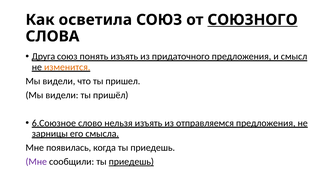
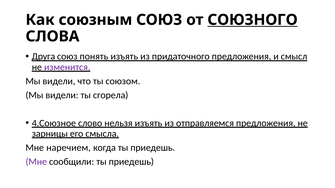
осветила: осветила -> союзным
изменится colour: orange -> purple
пришел: пришел -> союзом
пришёл: пришёл -> сгорела
6.Союзное: 6.Союзное -> 4.Союзное
появилась: появилась -> наречием
приедешь at (131, 162) underline: present -> none
